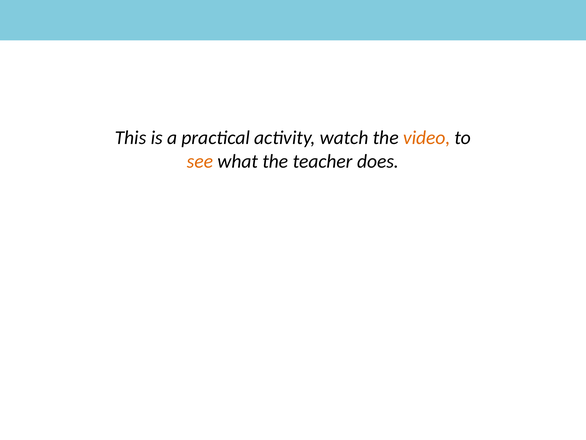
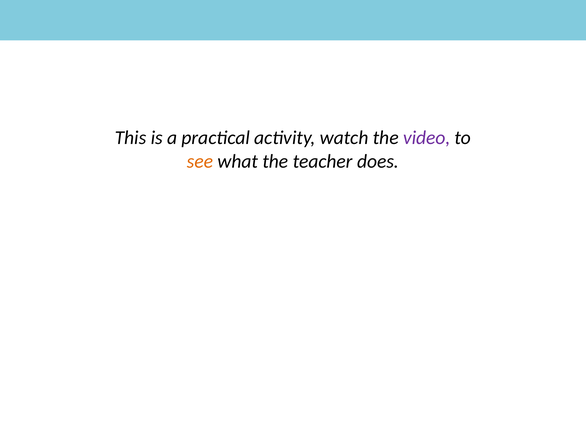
video colour: orange -> purple
